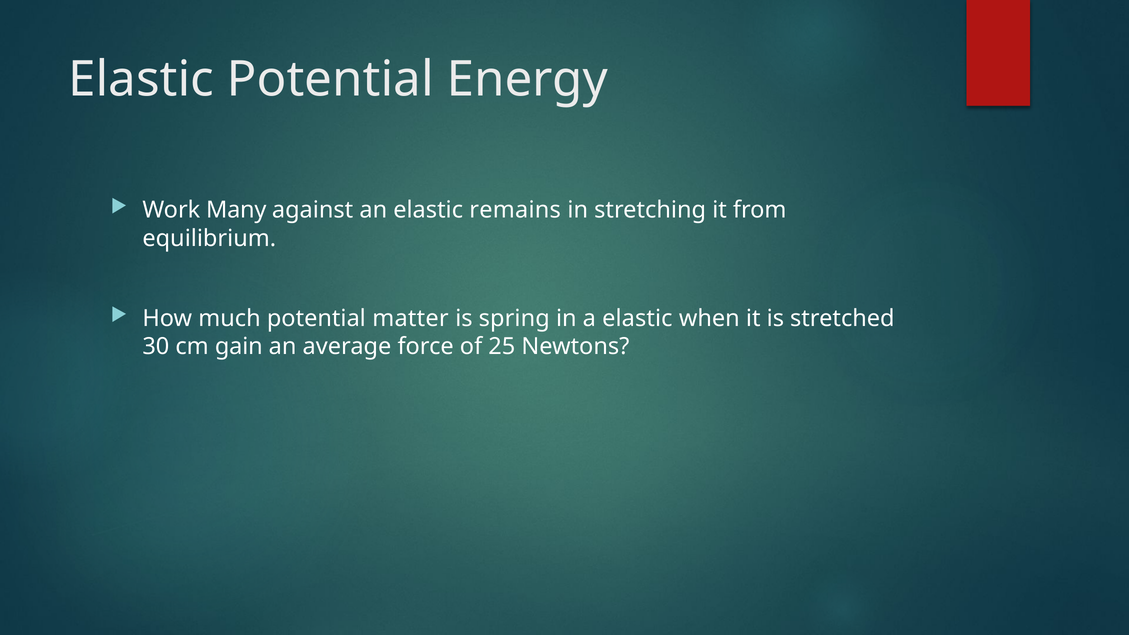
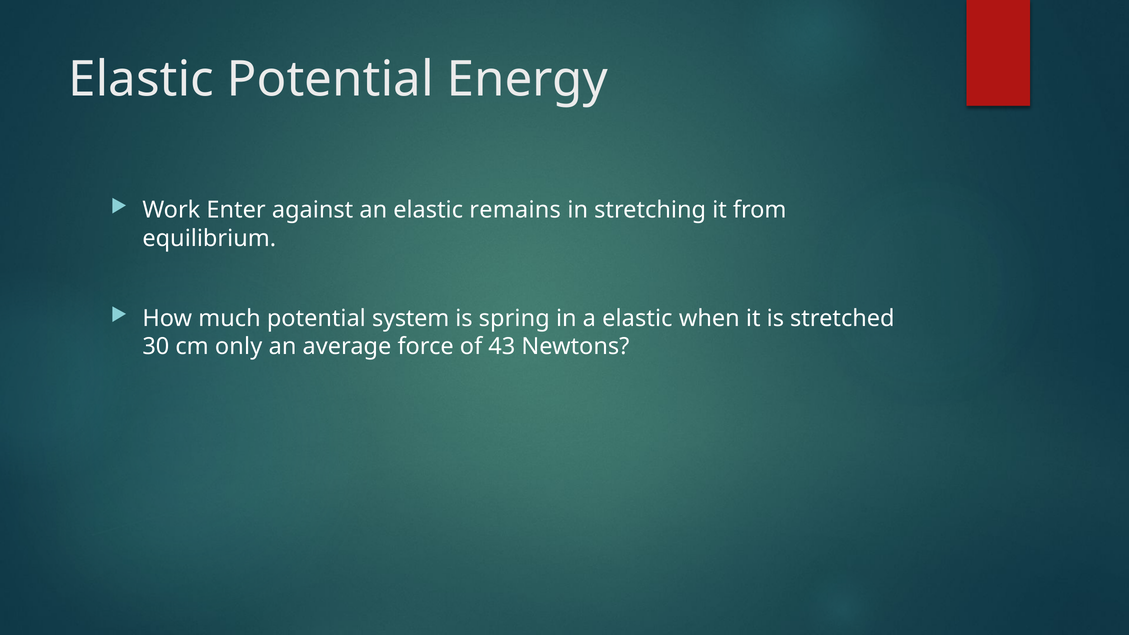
Many: Many -> Enter
matter: matter -> system
gain: gain -> only
25: 25 -> 43
